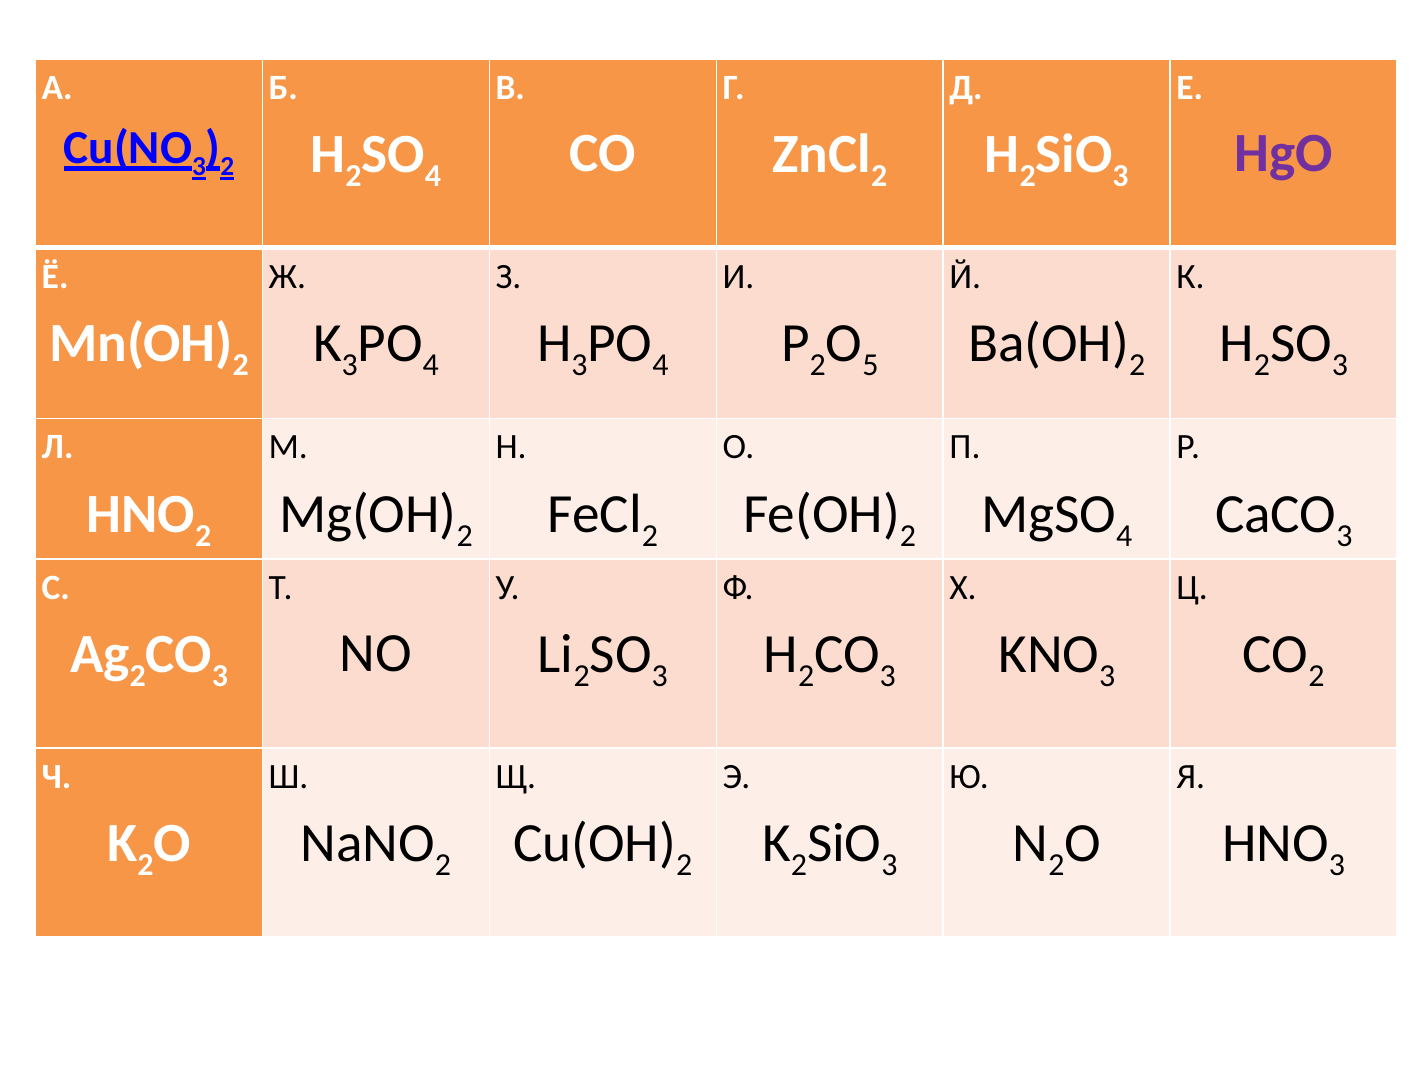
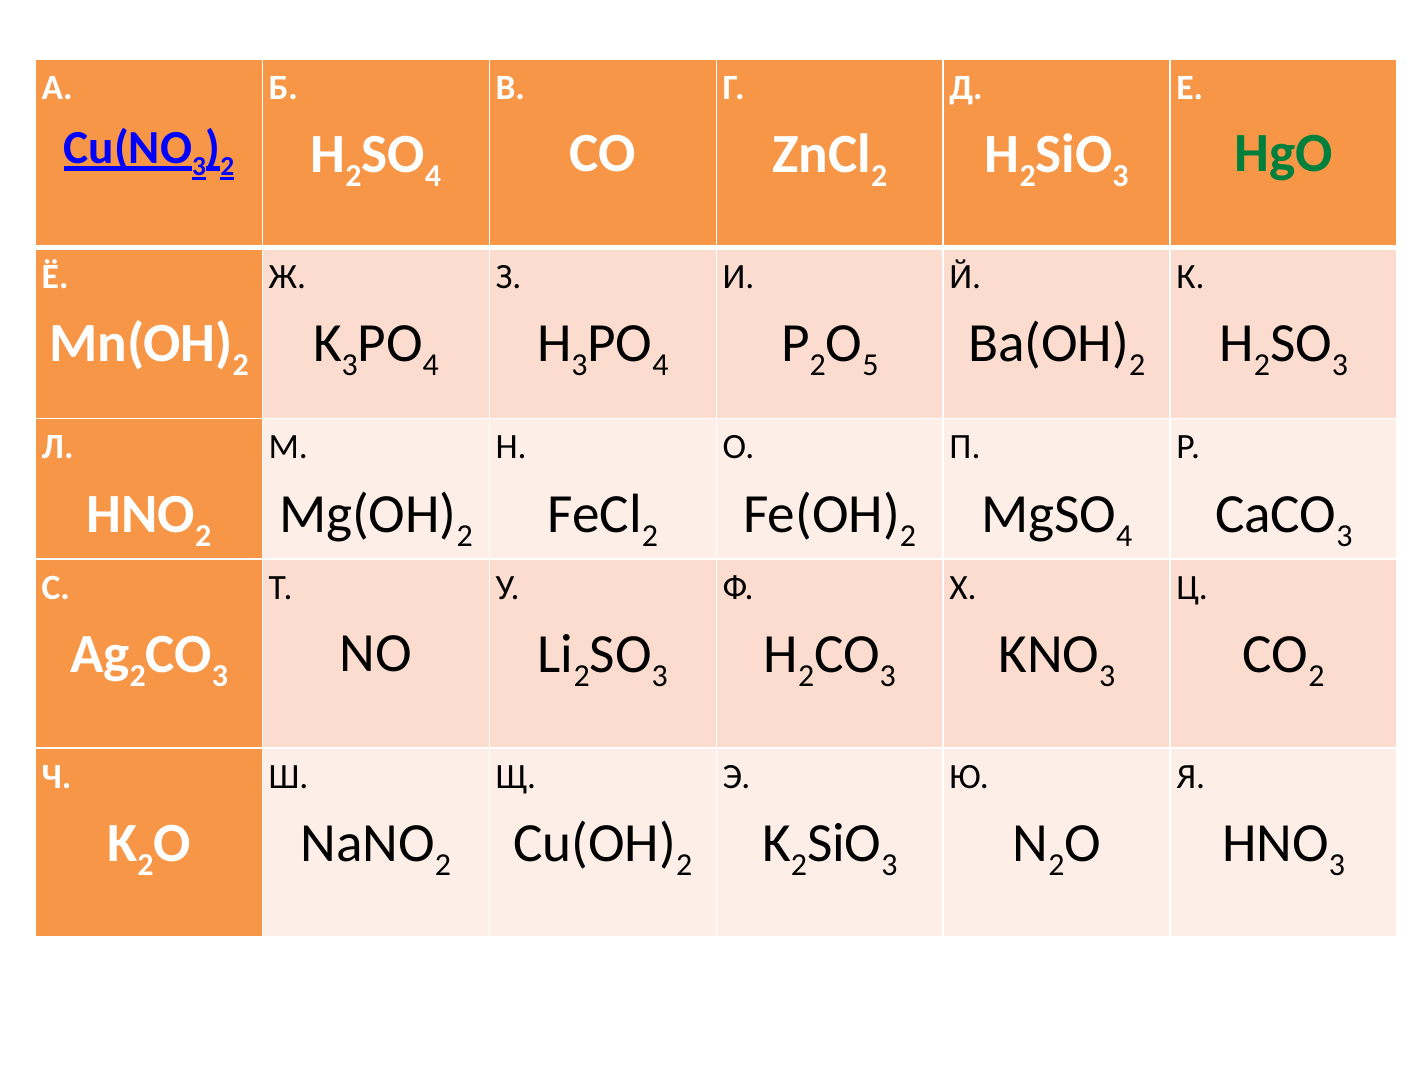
HgO colour: purple -> green
